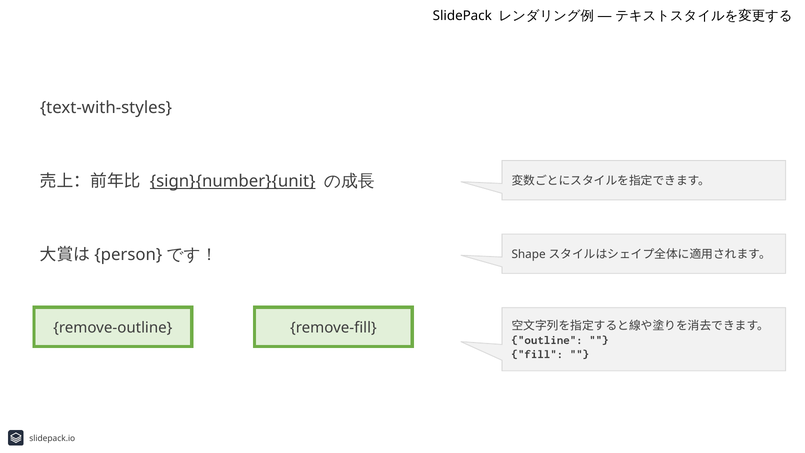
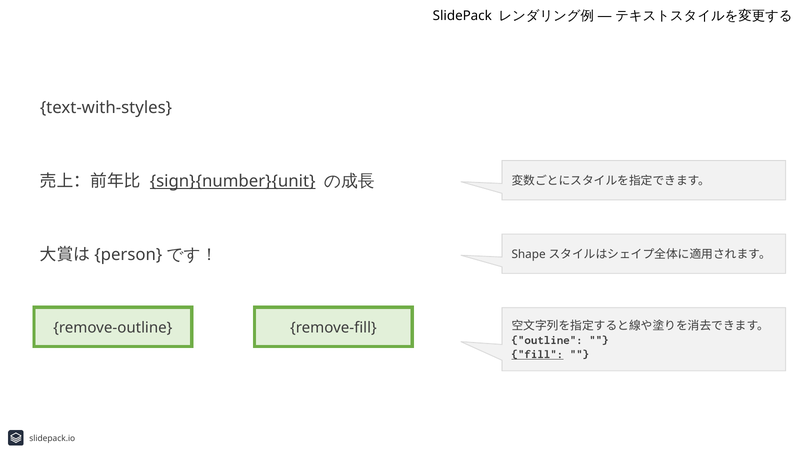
fill underline: none -> present
